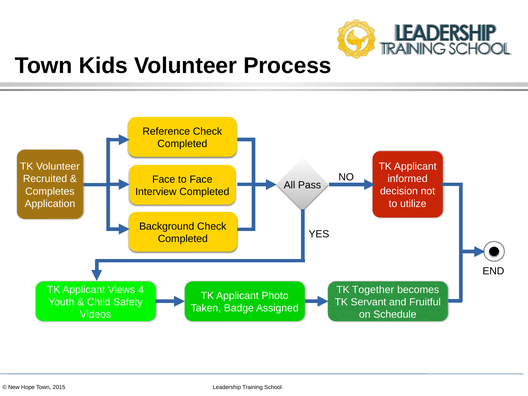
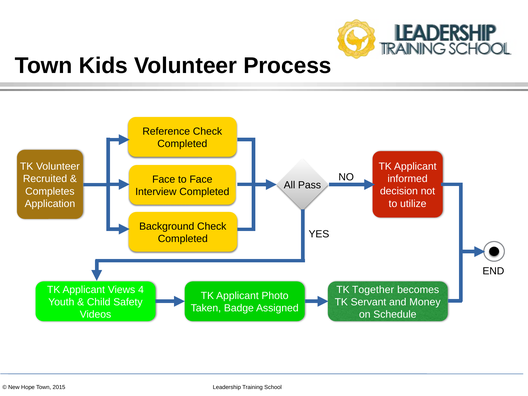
Fruitful: Fruitful -> Money
